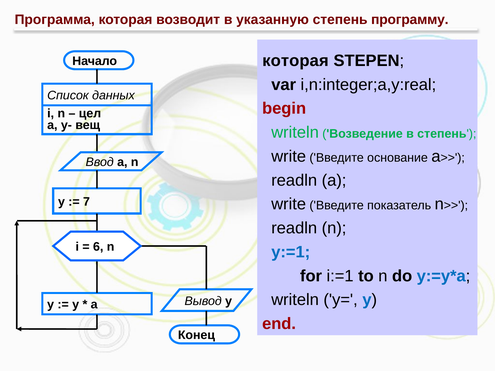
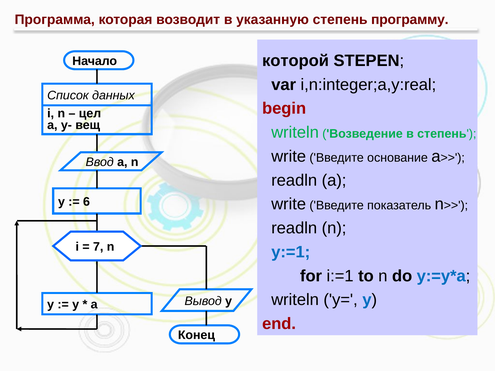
которая at (295, 61): которая -> которой
7: 7 -> 6
6: 6 -> 7
